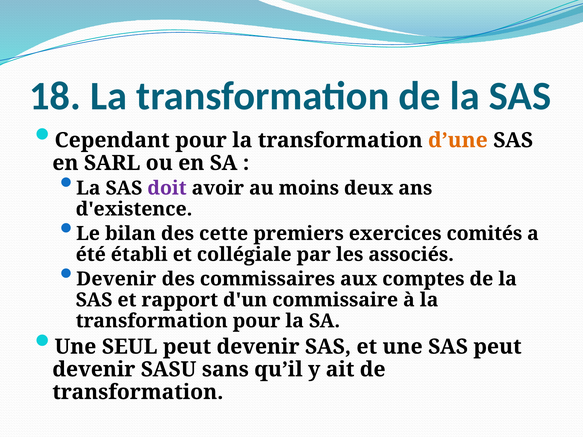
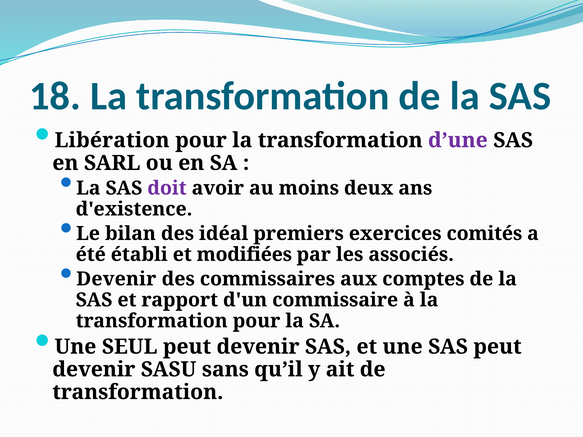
Cependant: Cependant -> Libération
d’une colour: orange -> purple
cette: cette -> idéal
collégiale: collégiale -> modifiées
